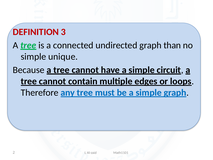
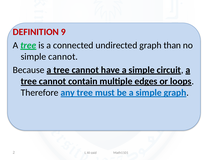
3: 3 -> 9
simple unique: unique -> cannot
